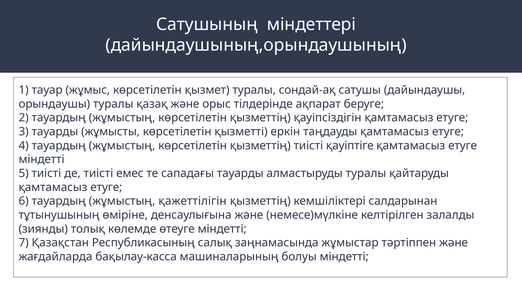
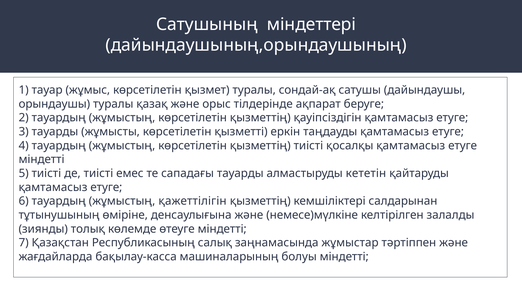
қауіптіге: қауіптіге -> қосалқы
алмастыруды туралы: туралы -> кететін
